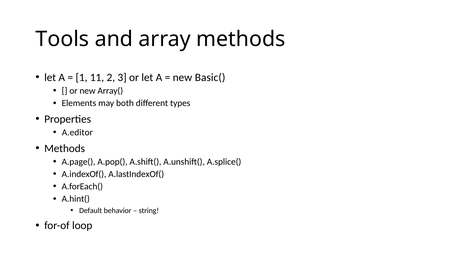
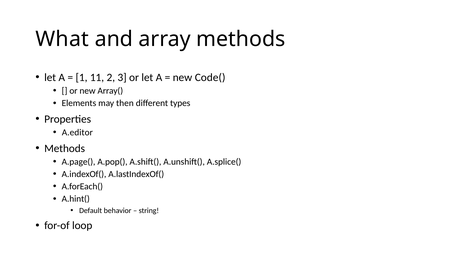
Tools: Tools -> What
Basic(: Basic( -> Code(
both: both -> then
